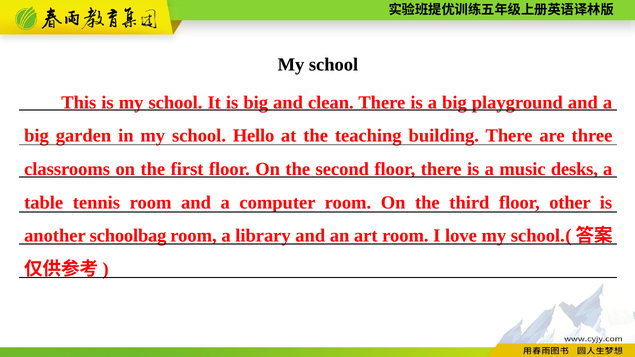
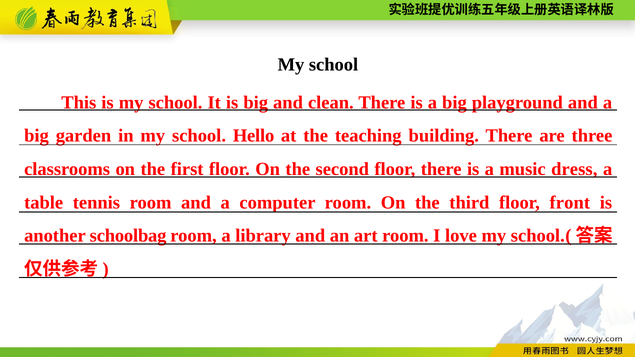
desks: desks -> dress
other: other -> front
